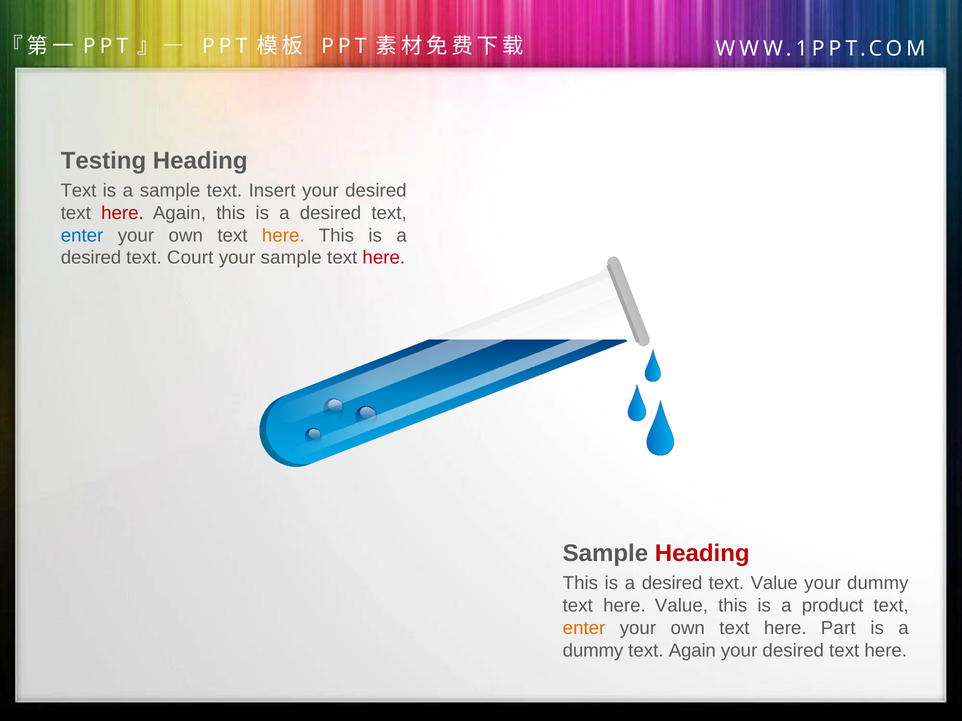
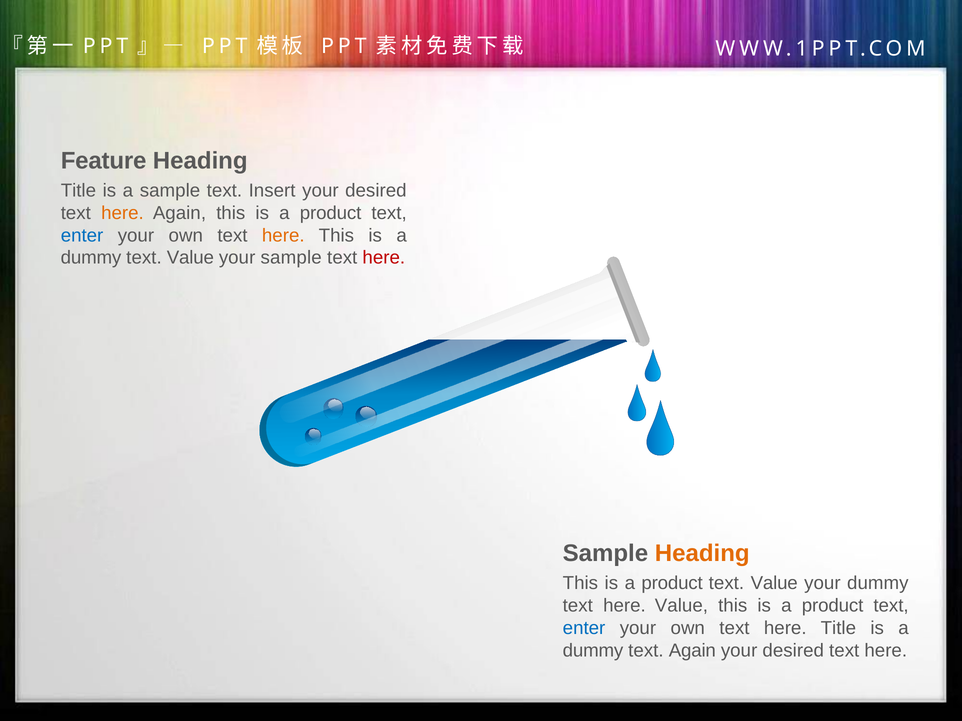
Testing: Testing -> Feature
Text at (78, 191): Text -> Title
here at (122, 213) colour: red -> orange
desired at (331, 213): desired -> product
desired at (91, 258): desired -> dummy
Court at (190, 258): Court -> Value
Heading at (702, 554) colour: red -> orange
desired at (672, 583): desired -> product
enter at (584, 628) colour: orange -> blue
here Part: Part -> Title
